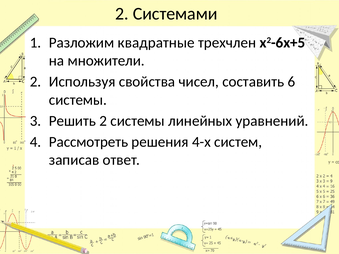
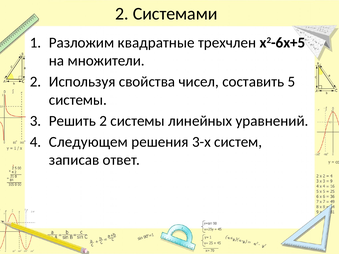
6: 6 -> 5
Рассмотреть: Рассмотреть -> Следующем
4-х: 4-х -> 3-х
